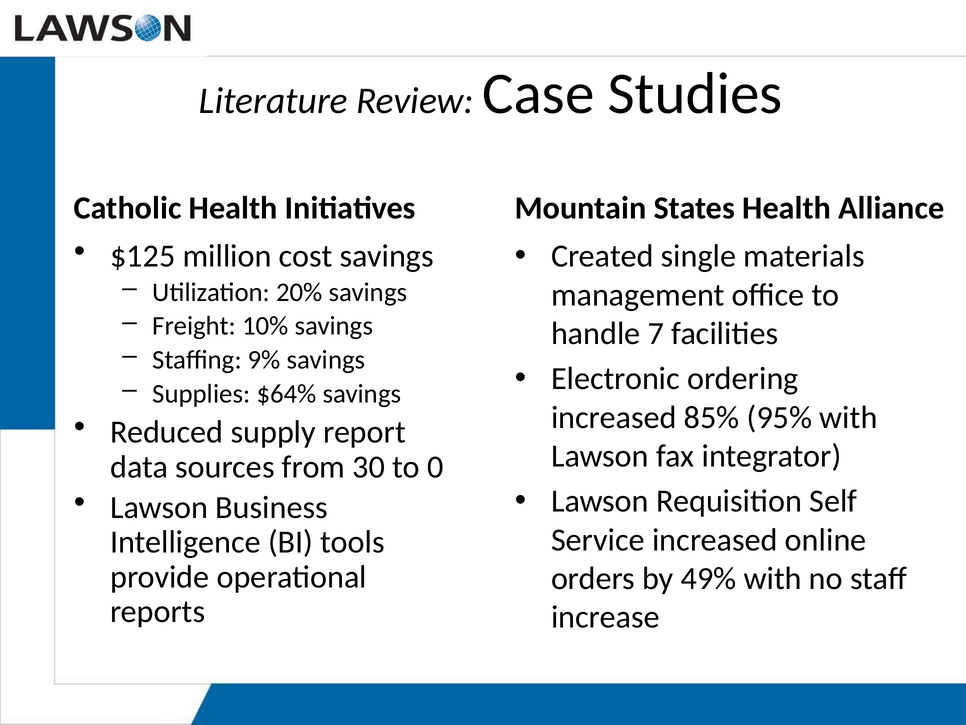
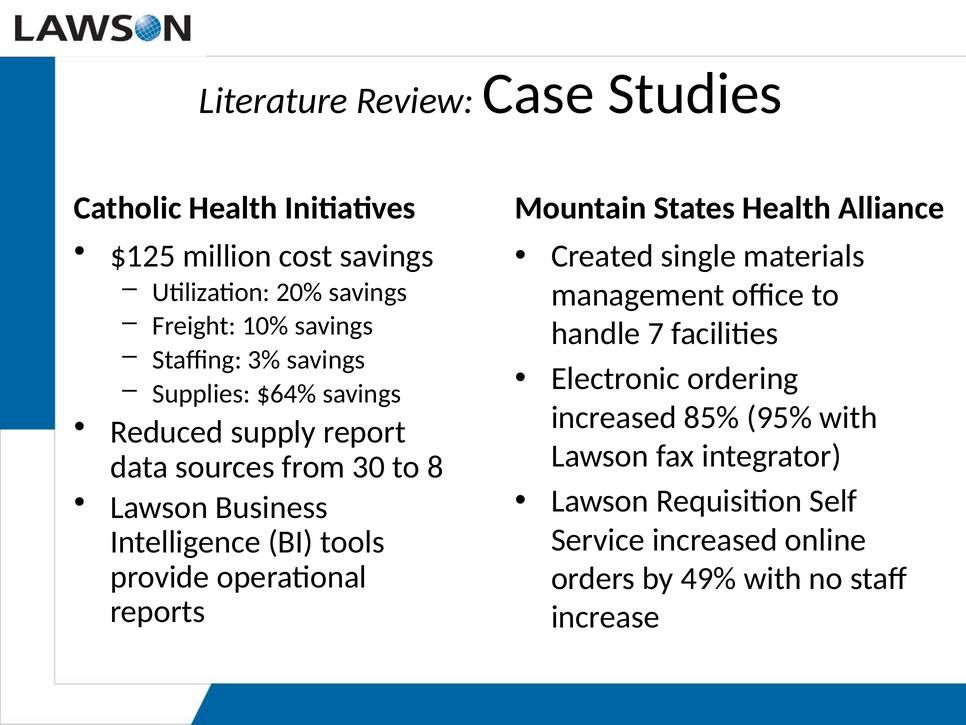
9%: 9% -> 3%
0: 0 -> 8
